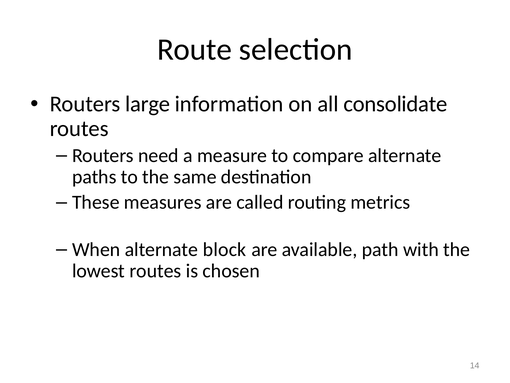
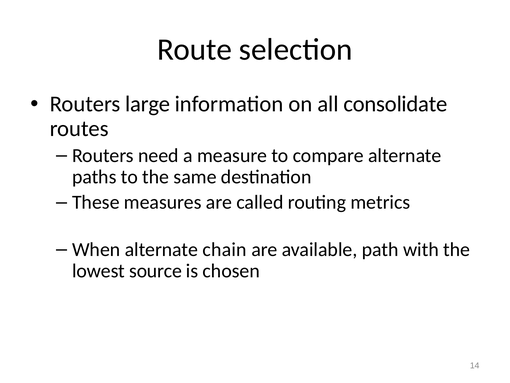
block: block -> chain
lowest routes: routes -> source
